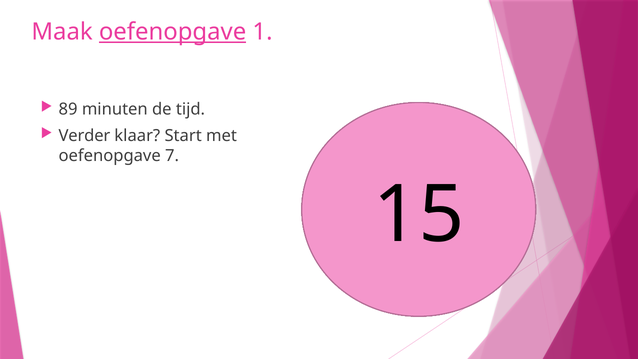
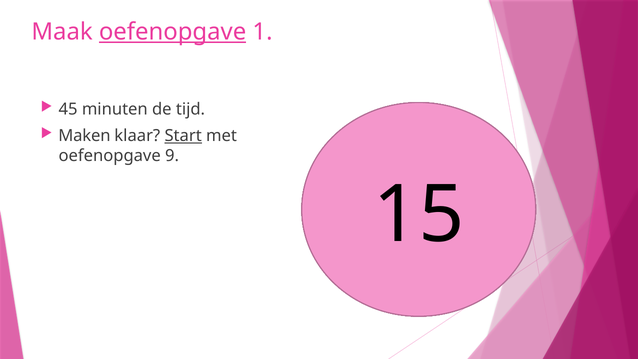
89: 89 -> 45
Verder: Verder -> Maken
Start underline: none -> present
7: 7 -> 9
